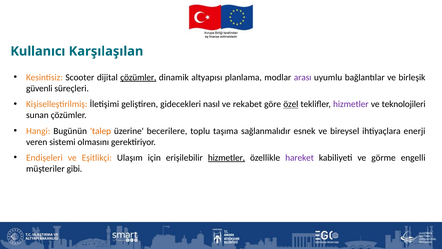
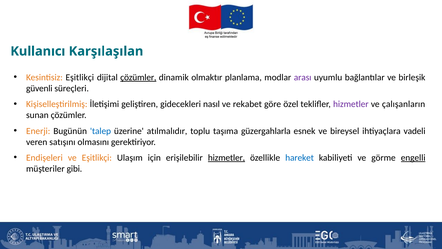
Kesintisiz Scooter: Scooter -> Eşitlikçi
altyapısı: altyapısı -> olmaktır
özel underline: present -> none
teknolojileri: teknolojileri -> çalışanların
Hangi: Hangi -> Enerji
talep colour: orange -> blue
becerilere: becerilere -> atılmalıdır
sağlanmalıdır: sağlanmalıdır -> güzergahlarla
enerji: enerji -> vadeli
sistemi: sistemi -> satışını
hareket colour: purple -> blue
engelli underline: none -> present
